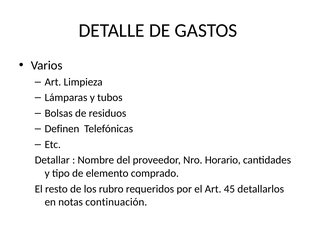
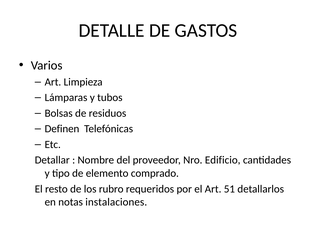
Horario: Horario -> Edificio
45: 45 -> 51
continuación: continuación -> instalaciones
